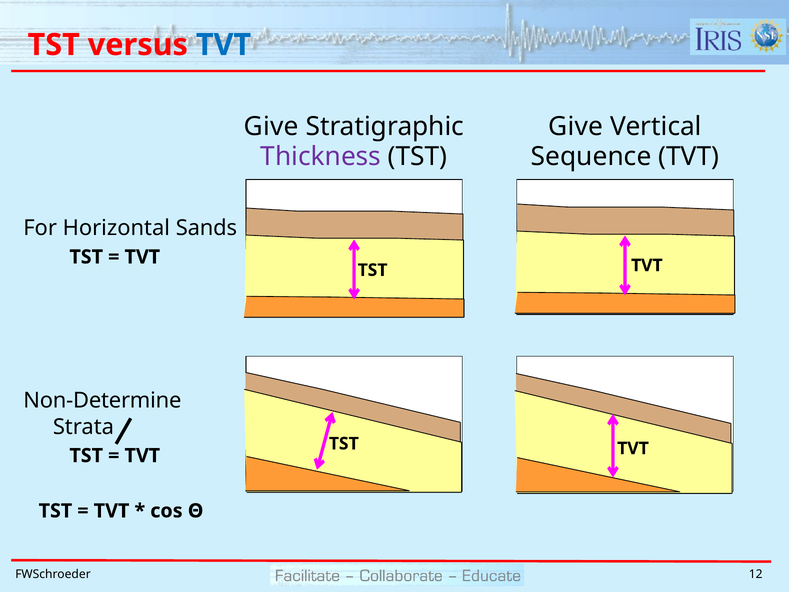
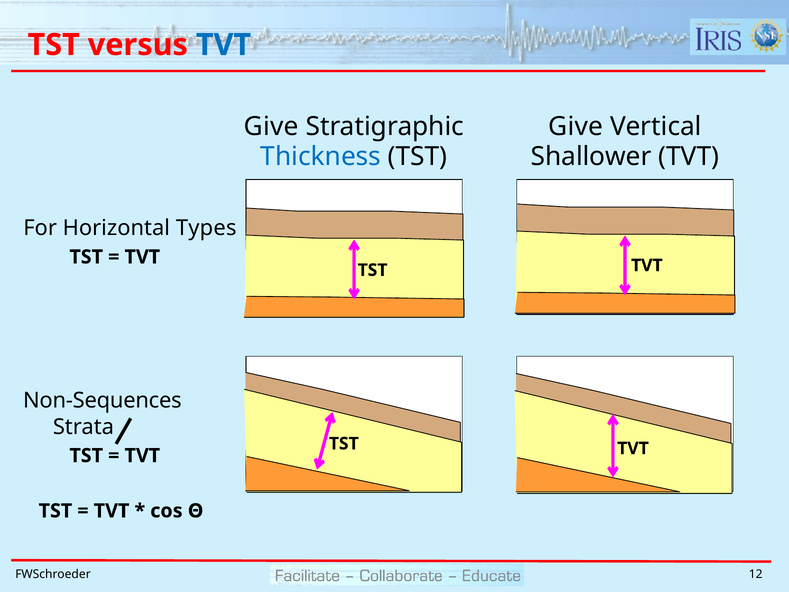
Sequence: Sequence -> Shallower
Thickness colour: purple -> blue
Sands: Sands -> Types
Non-Determine: Non-Determine -> Non-Sequences
